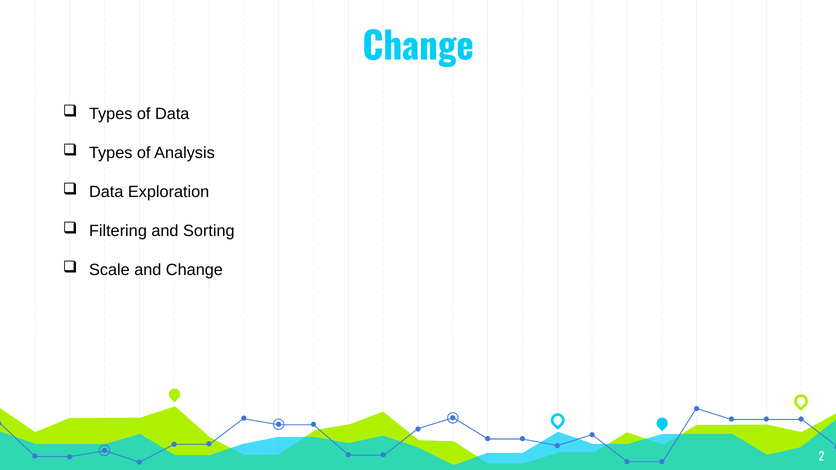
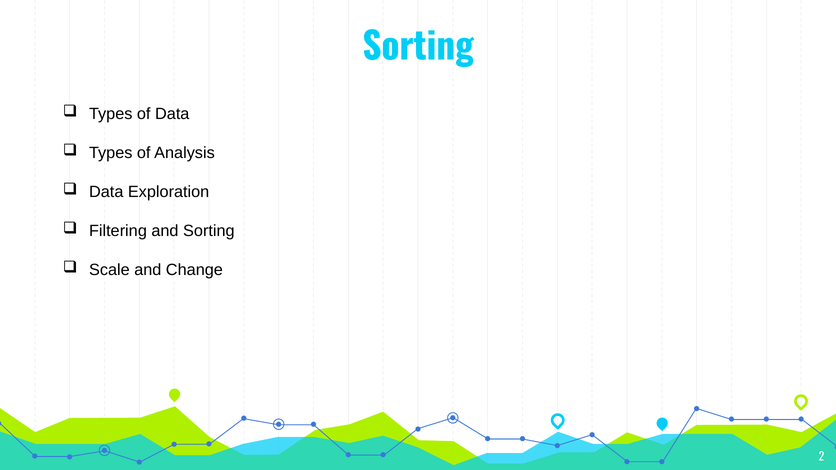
Change at (418, 47): Change -> Sorting
